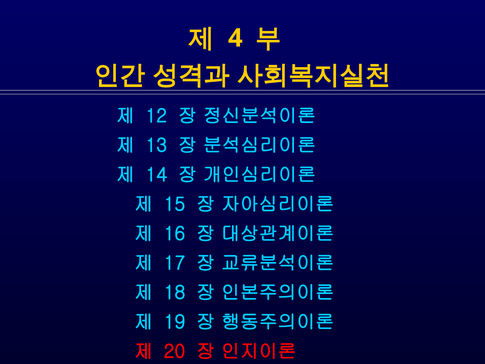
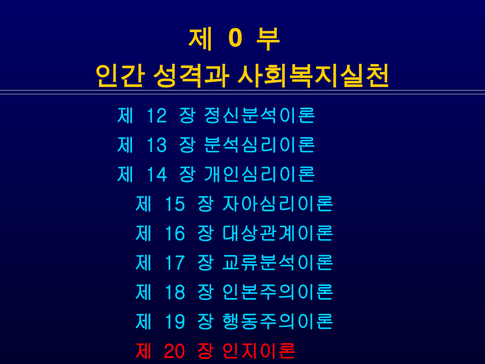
4: 4 -> 0
